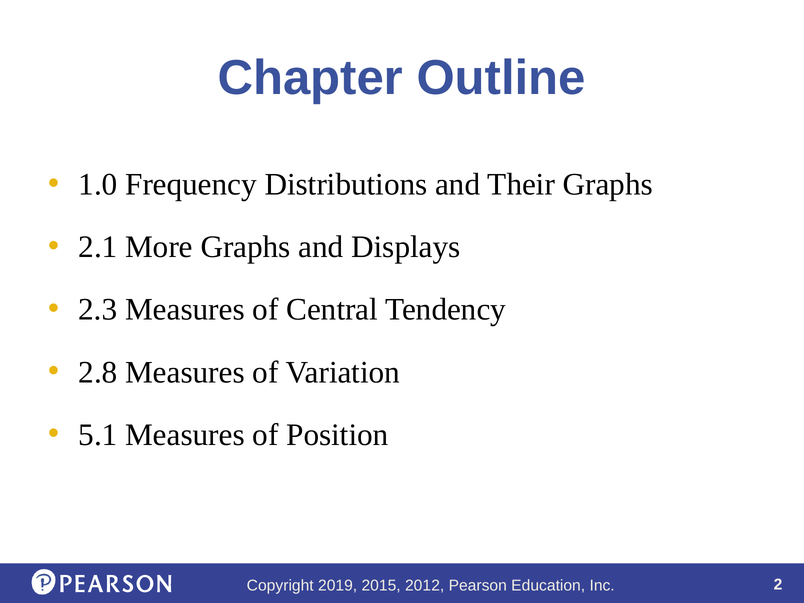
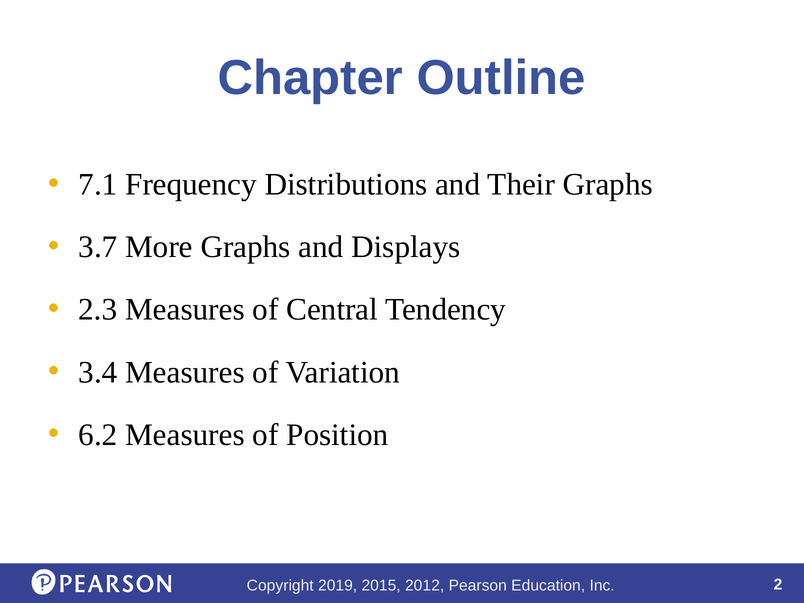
1.0: 1.0 -> 7.1
2.1: 2.1 -> 3.7
2.8: 2.8 -> 3.4
5.1: 5.1 -> 6.2
